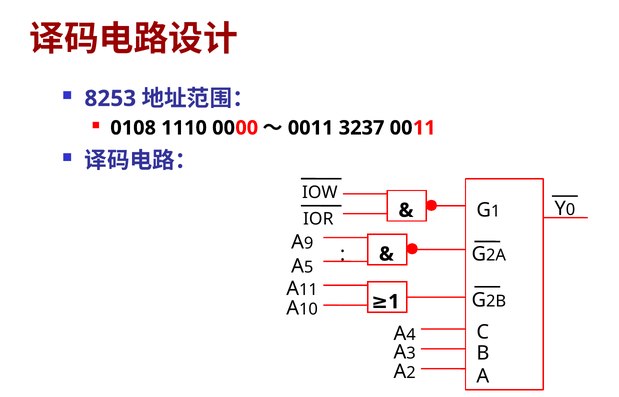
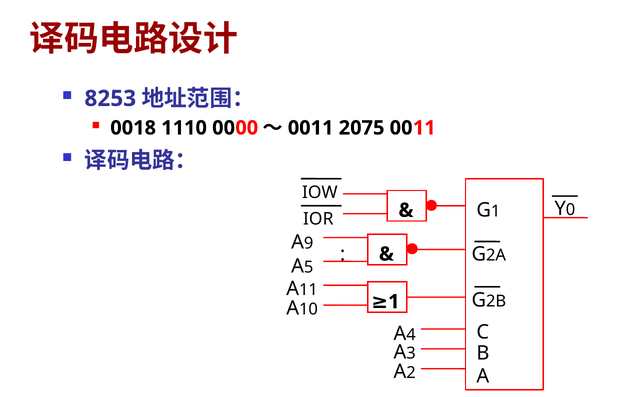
0108: 0108 -> 0018
3237: 3237 -> 2075
